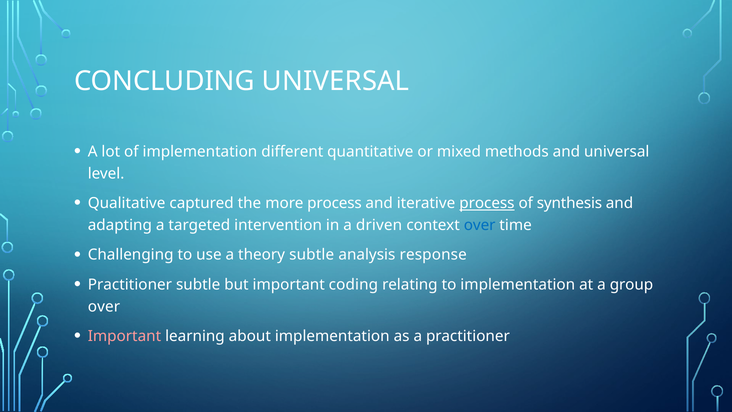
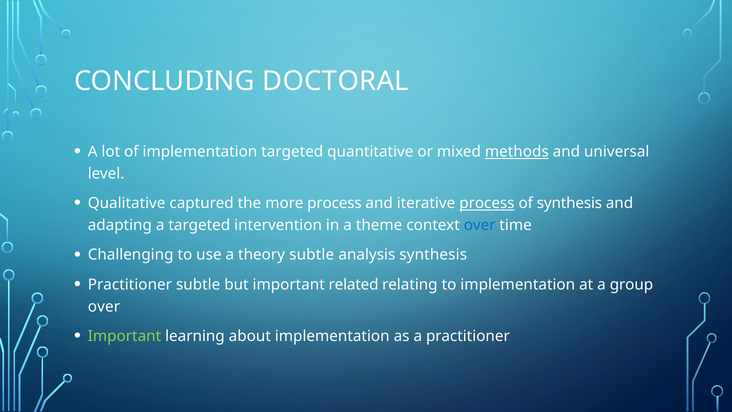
CONCLUDING UNIVERSAL: UNIVERSAL -> DOCTORAL
implementation different: different -> targeted
methods underline: none -> present
driven: driven -> theme
analysis response: response -> synthesis
coding: coding -> related
Important at (124, 336) colour: pink -> light green
